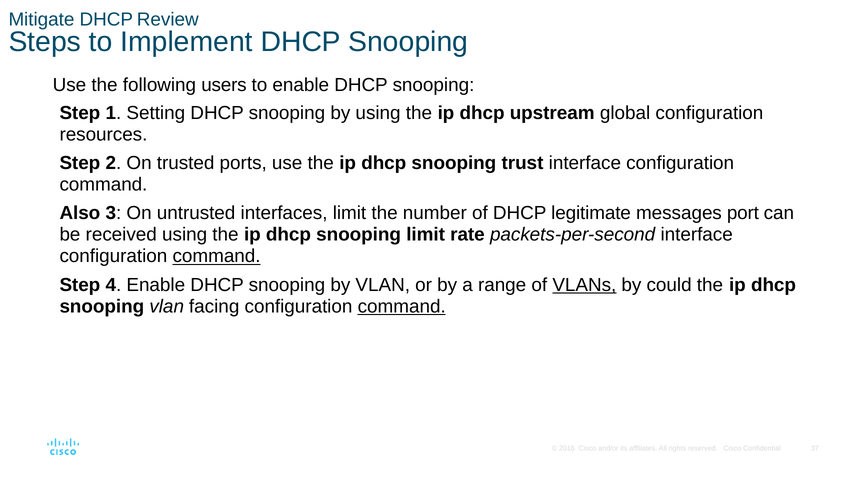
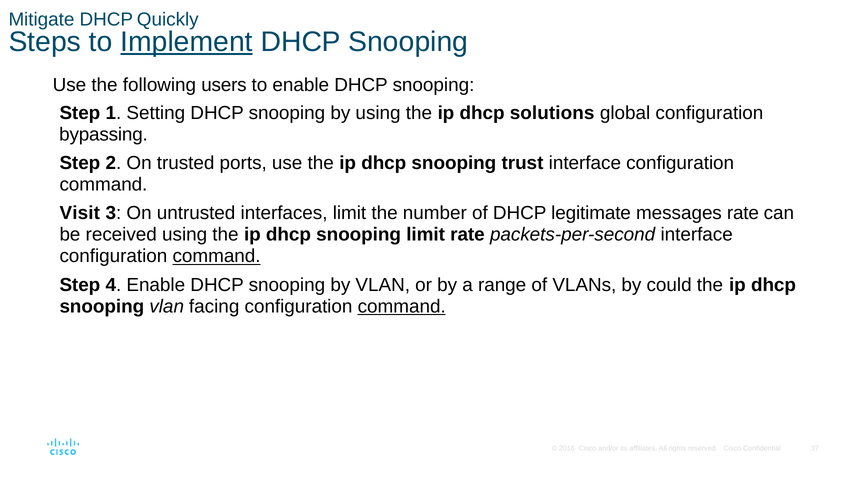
Review: Review -> Quickly
Implement underline: none -> present
upstream: upstream -> solutions
resources: resources -> bypassing
Also: Also -> Visit
messages port: port -> rate
VLANs underline: present -> none
